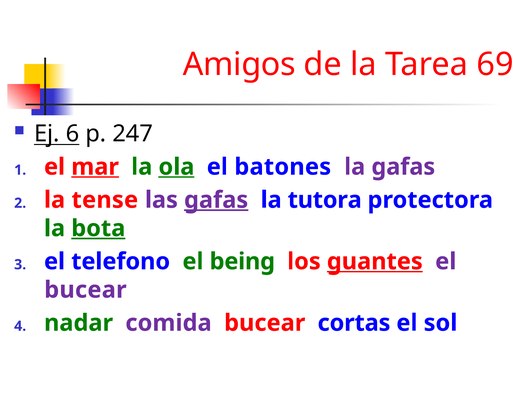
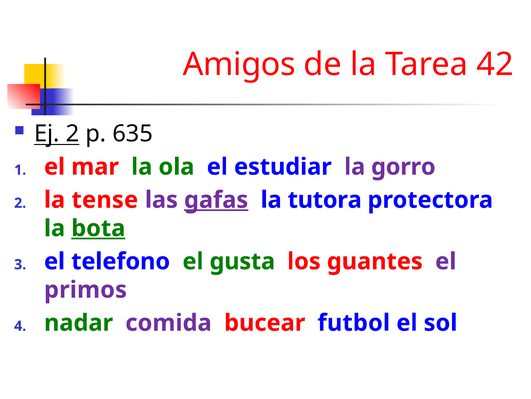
69: 69 -> 42
Ej 6: 6 -> 2
247: 247 -> 635
mar underline: present -> none
ola underline: present -> none
batones: batones -> estudiar
la gafas: gafas -> gorro
being: being -> gusta
guantes underline: present -> none
bucear at (85, 289): bucear -> primos
cortas: cortas -> futbol
